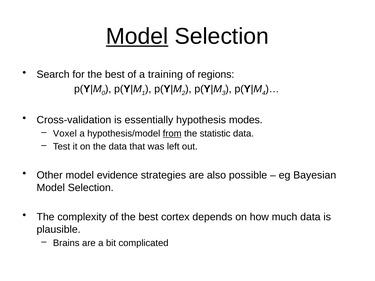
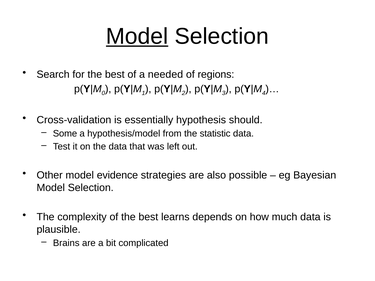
training: training -> needed
modes: modes -> should
Voxel: Voxel -> Some
from underline: present -> none
cortex: cortex -> learns
